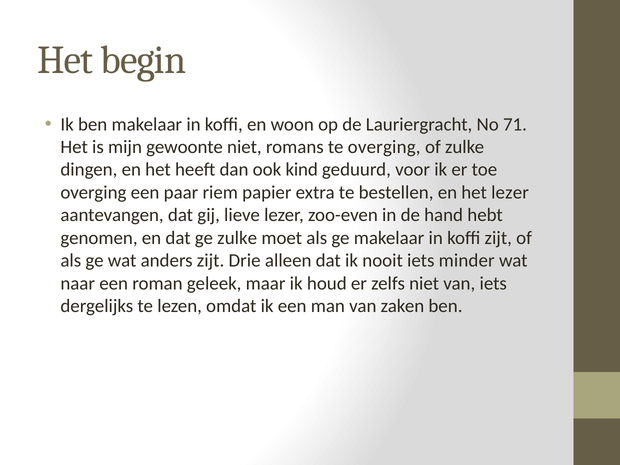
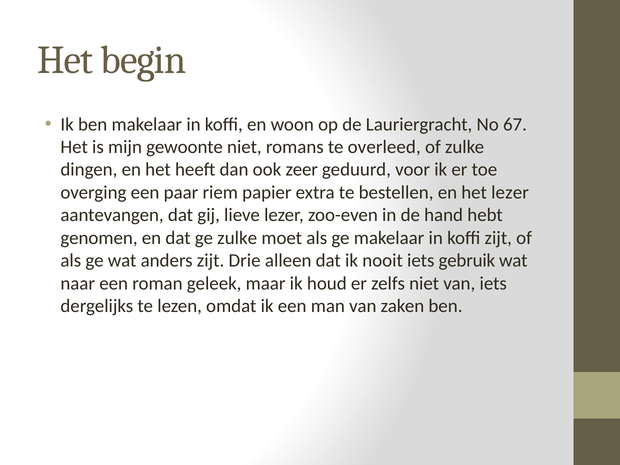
71: 71 -> 67
te overging: overging -> overleed
kind: kind -> zeer
minder: minder -> gebruik
